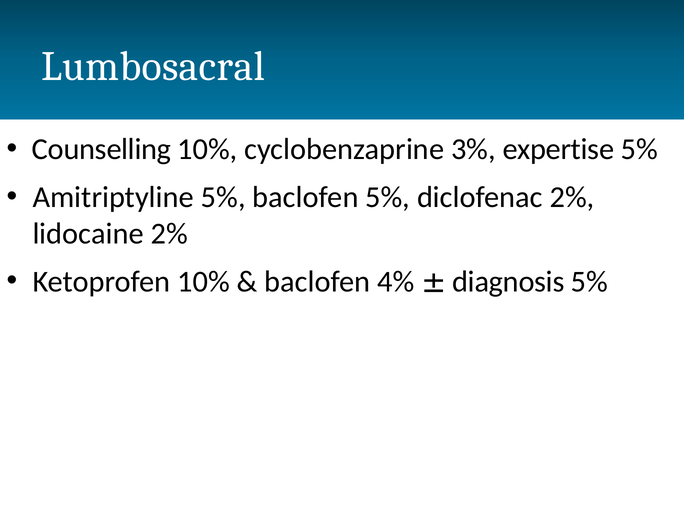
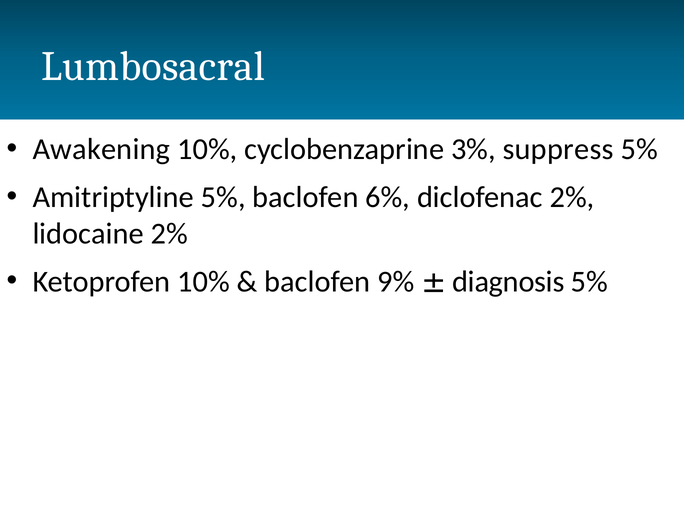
Counselling: Counselling -> Awakening
expertise: expertise -> suppress
baclofen 5%: 5% -> 6%
4%: 4% -> 9%
